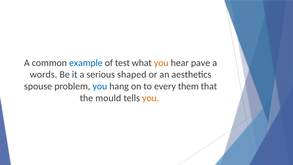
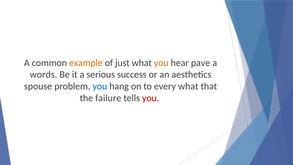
example colour: blue -> orange
test: test -> just
shaped: shaped -> success
every them: them -> what
mould: mould -> failure
you at (151, 98) colour: orange -> red
